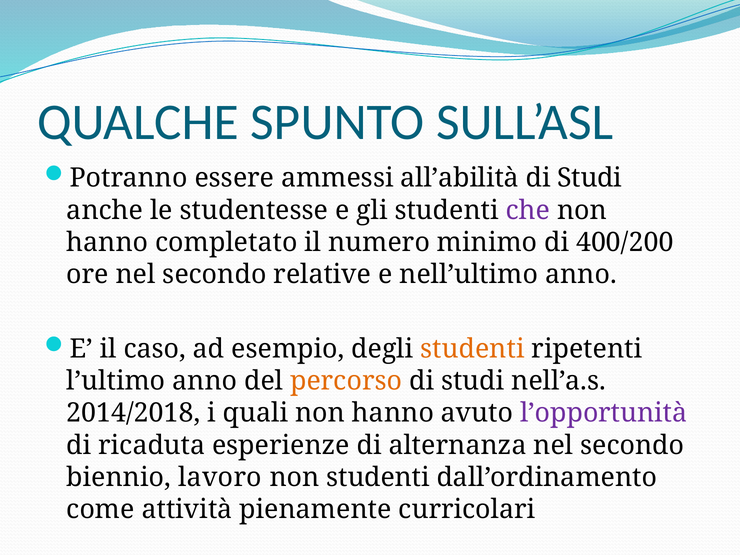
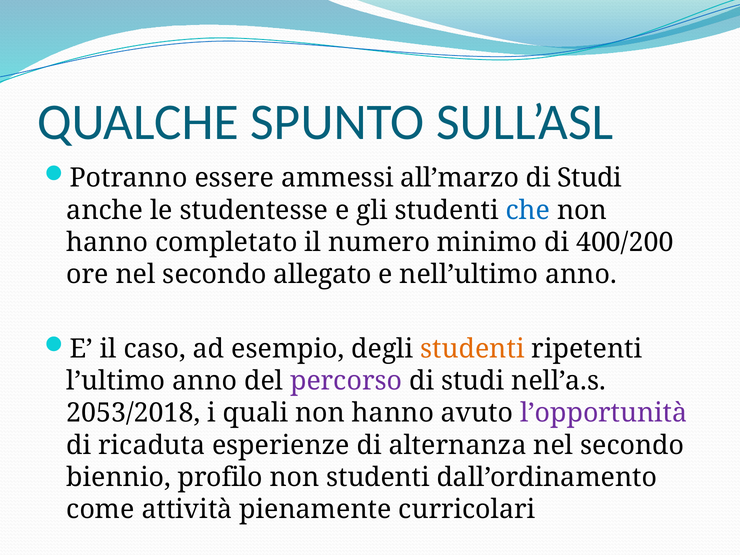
all’abilità: all’abilità -> all’marzo
che colour: purple -> blue
relative: relative -> allegato
percorso colour: orange -> purple
2014/2018: 2014/2018 -> 2053/2018
lavoro: lavoro -> profilo
